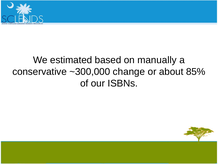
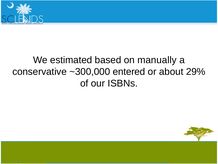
change: change -> entered
85%: 85% -> 29%
